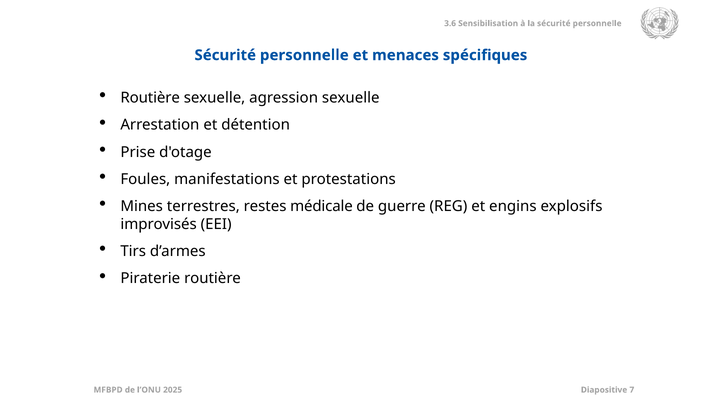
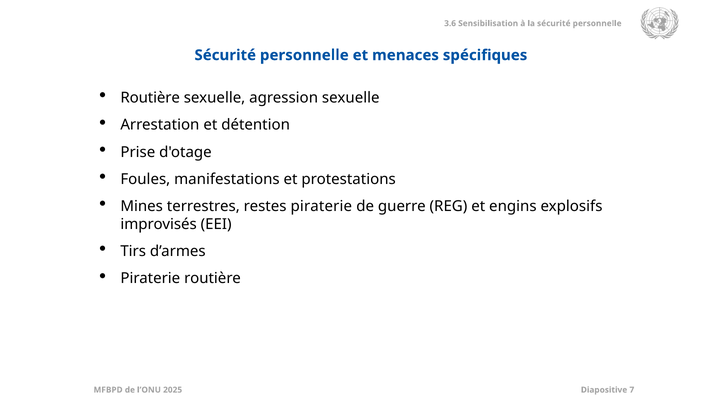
restes médicale: médicale -> piraterie
